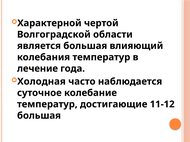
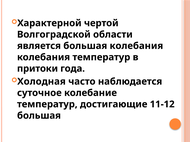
большая влияющий: влияющий -> колебания
лечение: лечение -> притоки
